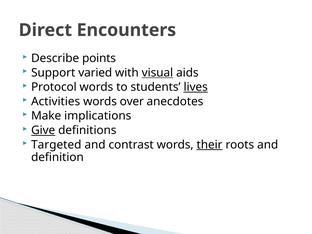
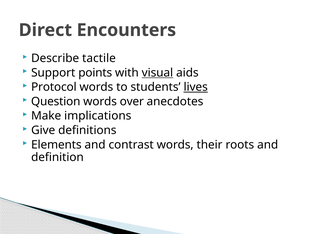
points: points -> tactile
varied: varied -> points
Activities: Activities -> Question
Give underline: present -> none
Targeted: Targeted -> Elements
their underline: present -> none
